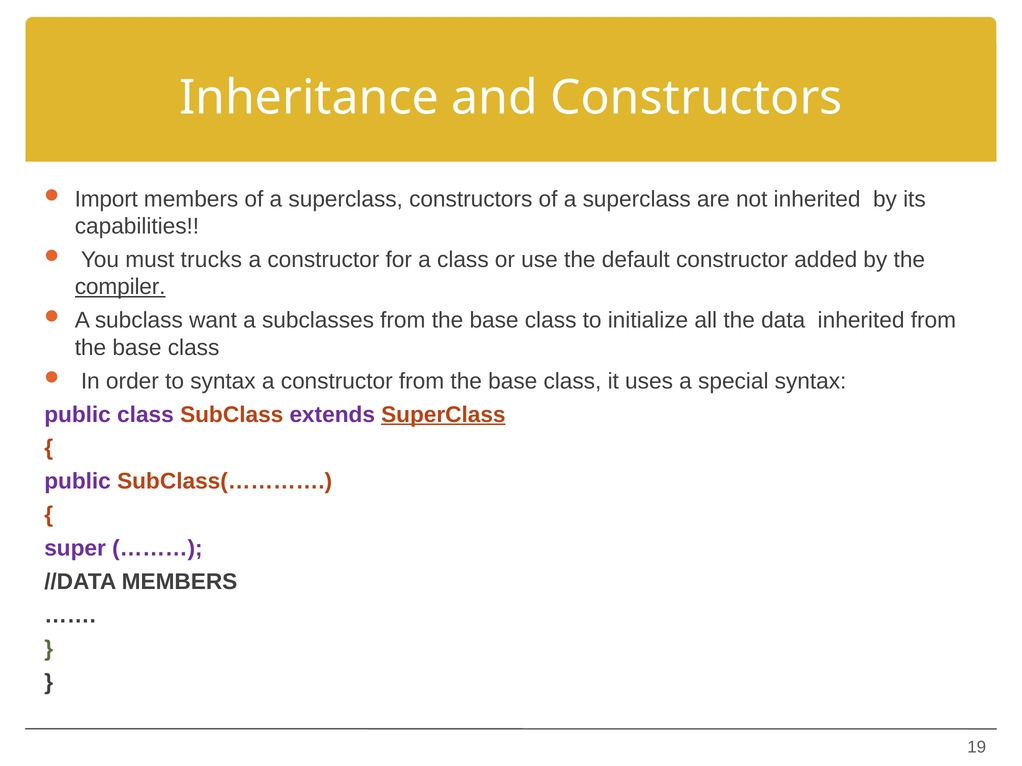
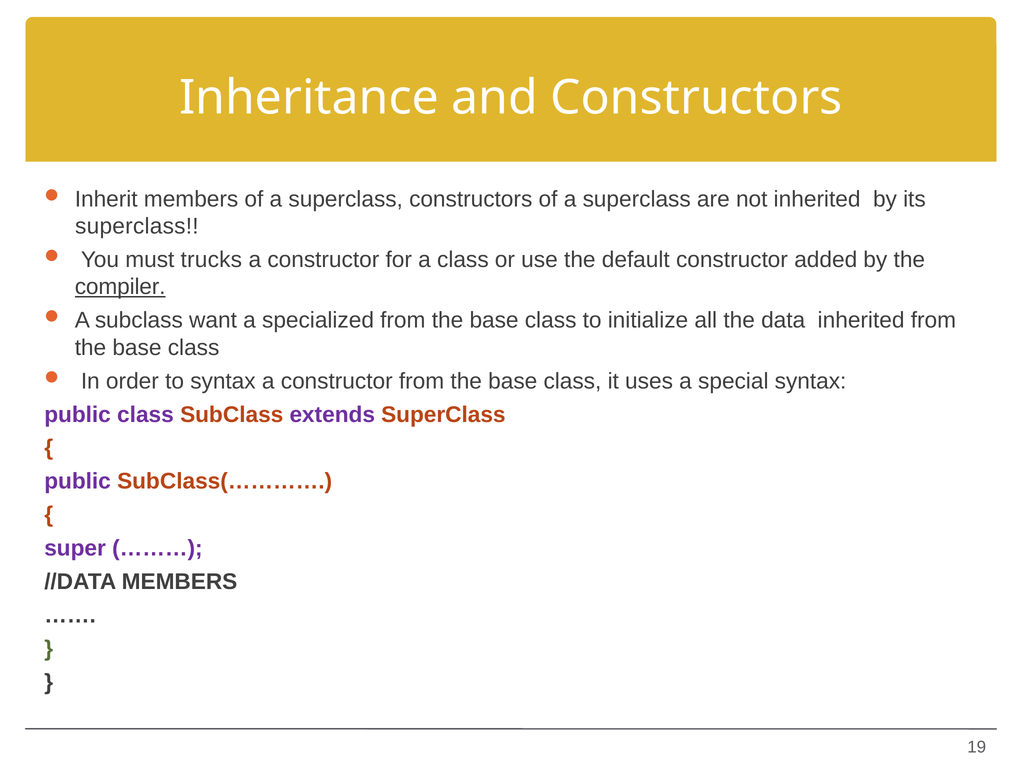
Import: Import -> Inherit
capabilities at (137, 226): capabilities -> superclass
subclasses: subclasses -> specialized
SuperClass at (443, 415) underline: present -> none
